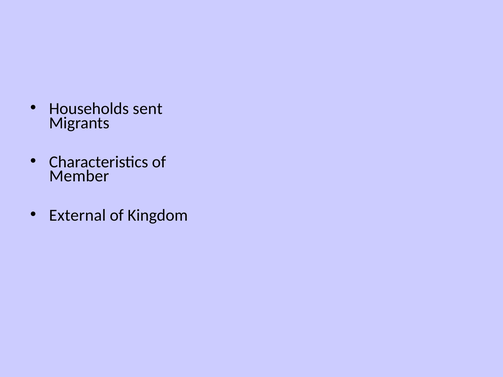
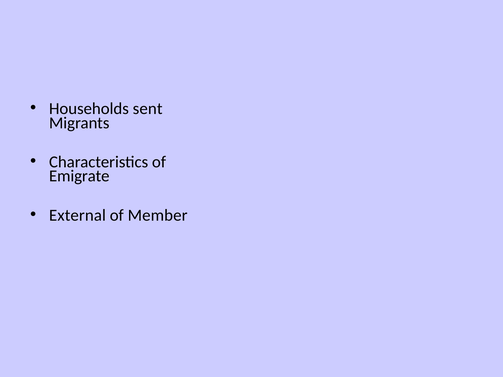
Member: Member -> Emigrate
Kingdom: Kingdom -> Member
